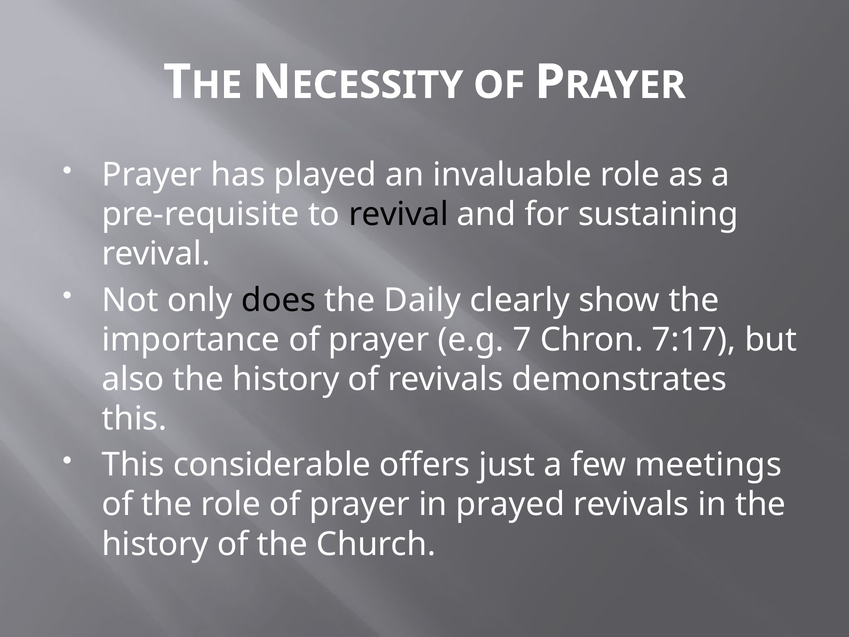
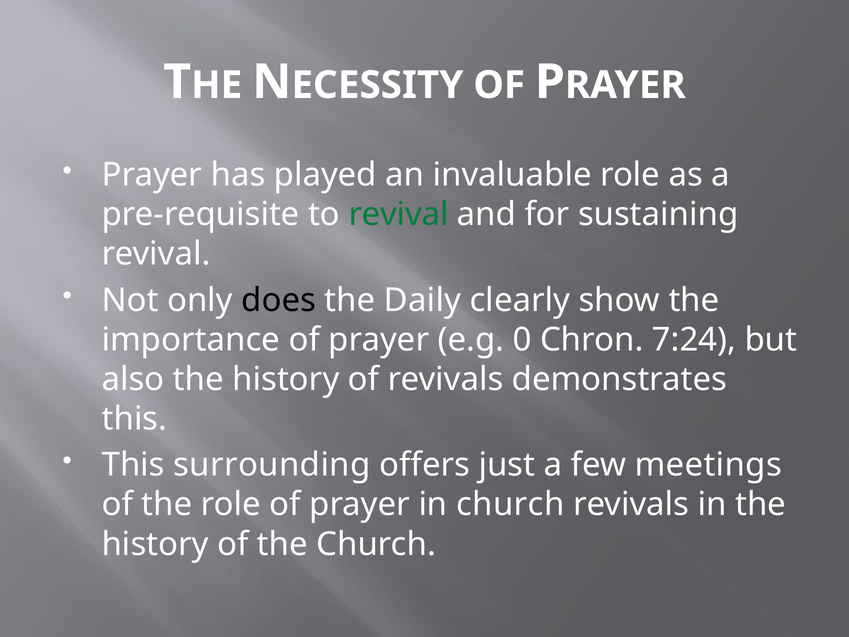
revival at (399, 214) colour: black -> green
7: 7 -> 0
7:17: 7:17 -> 7:24
considerable: considerable -> surrounding
in prayed: prayed -> church
